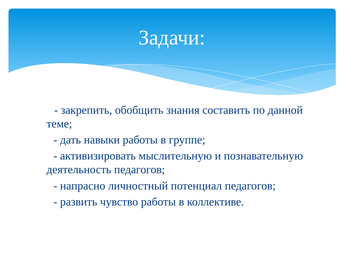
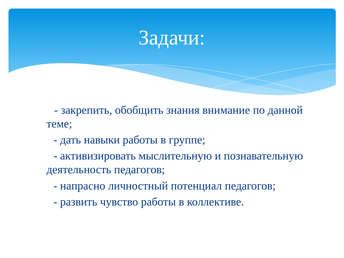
составить: составить -> внимание
